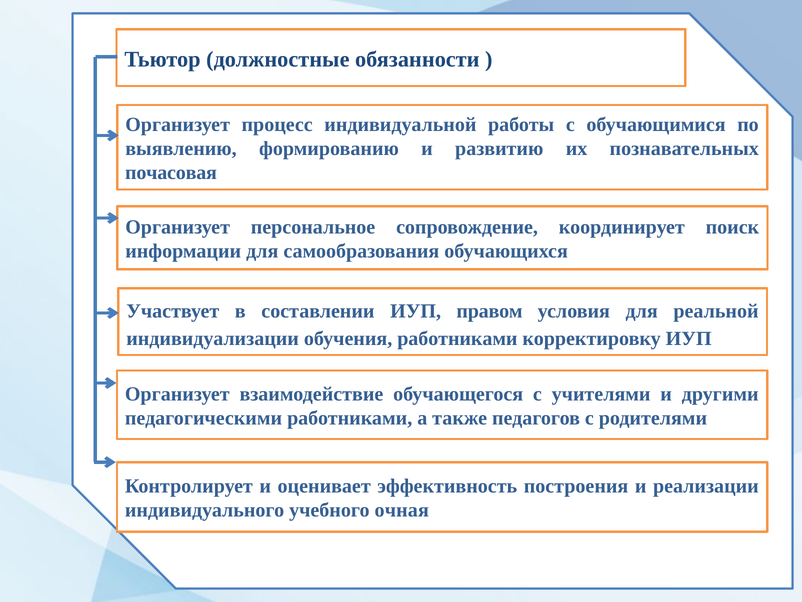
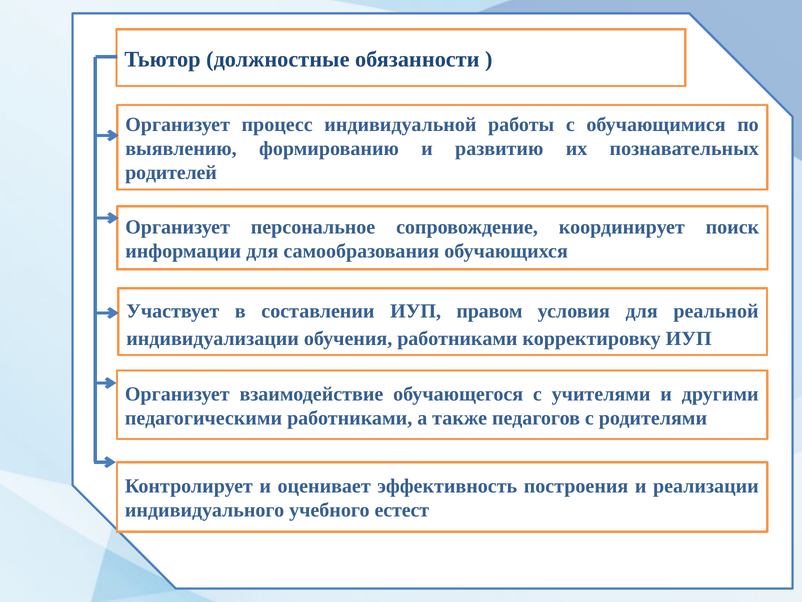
почасовая: почасовая -> родителей
очная: очная -> естест
